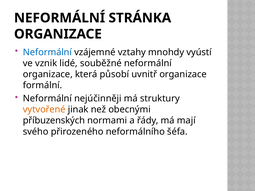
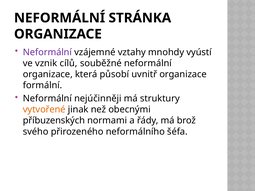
Neformální at (47, 52) colour: blue -> purple
lidé: lidé -> cílů
mají: mají -> brož
